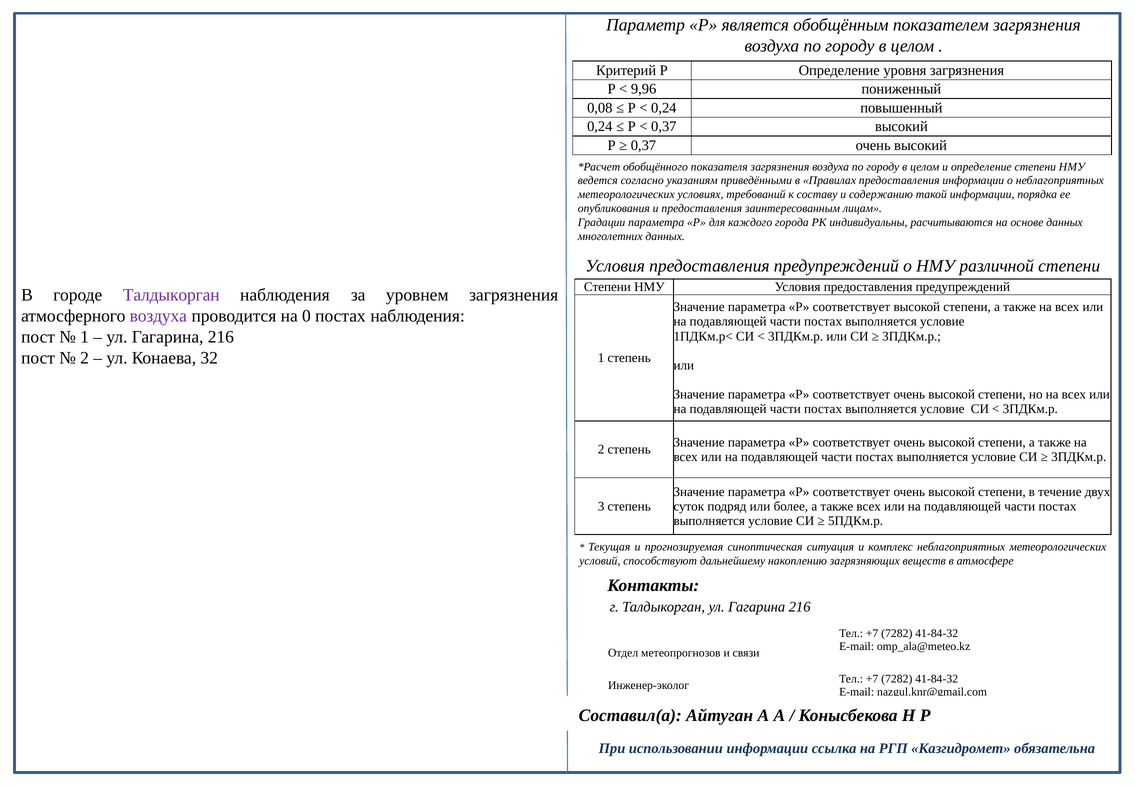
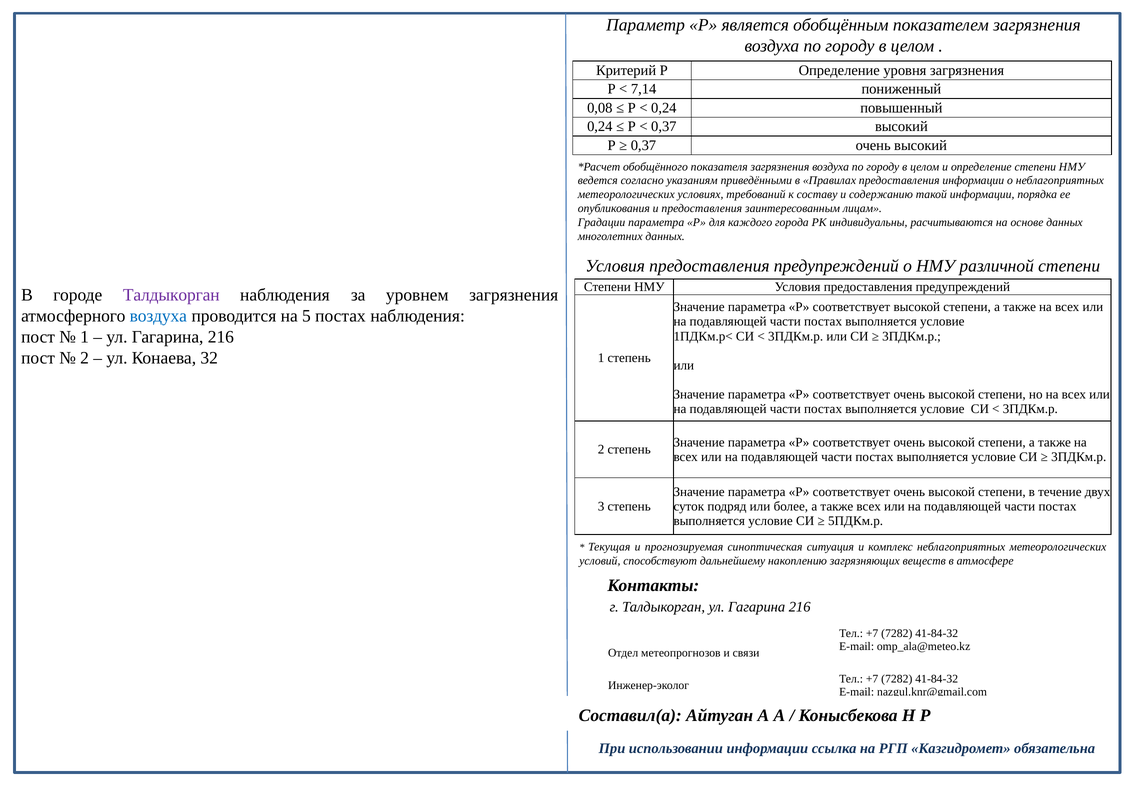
9,96: 9,96 -> 7,14
воздуха at (158, 316) colour: purple -> blue
0: 0 -> 5
